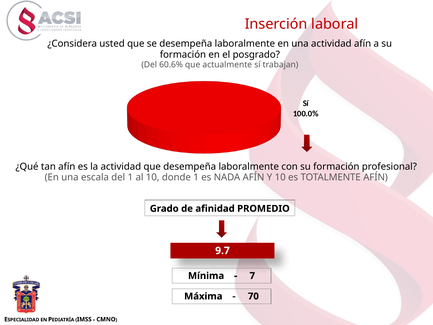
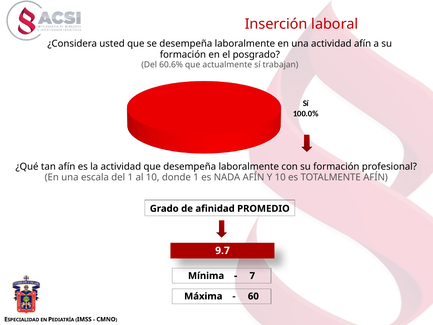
70: 70 -> 60
